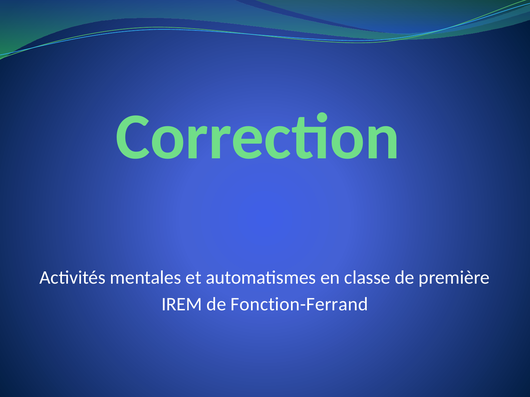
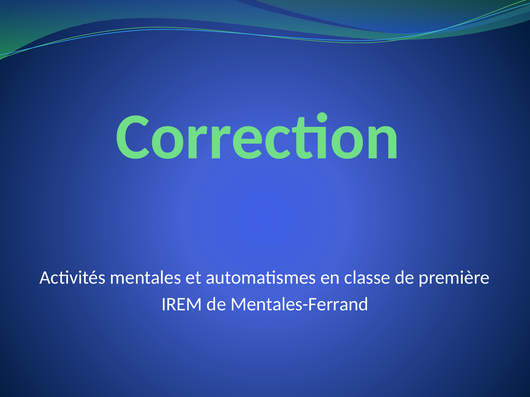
Fonction-Ferrand: Fonction-Ferrand -> Mentales-Ferrand
